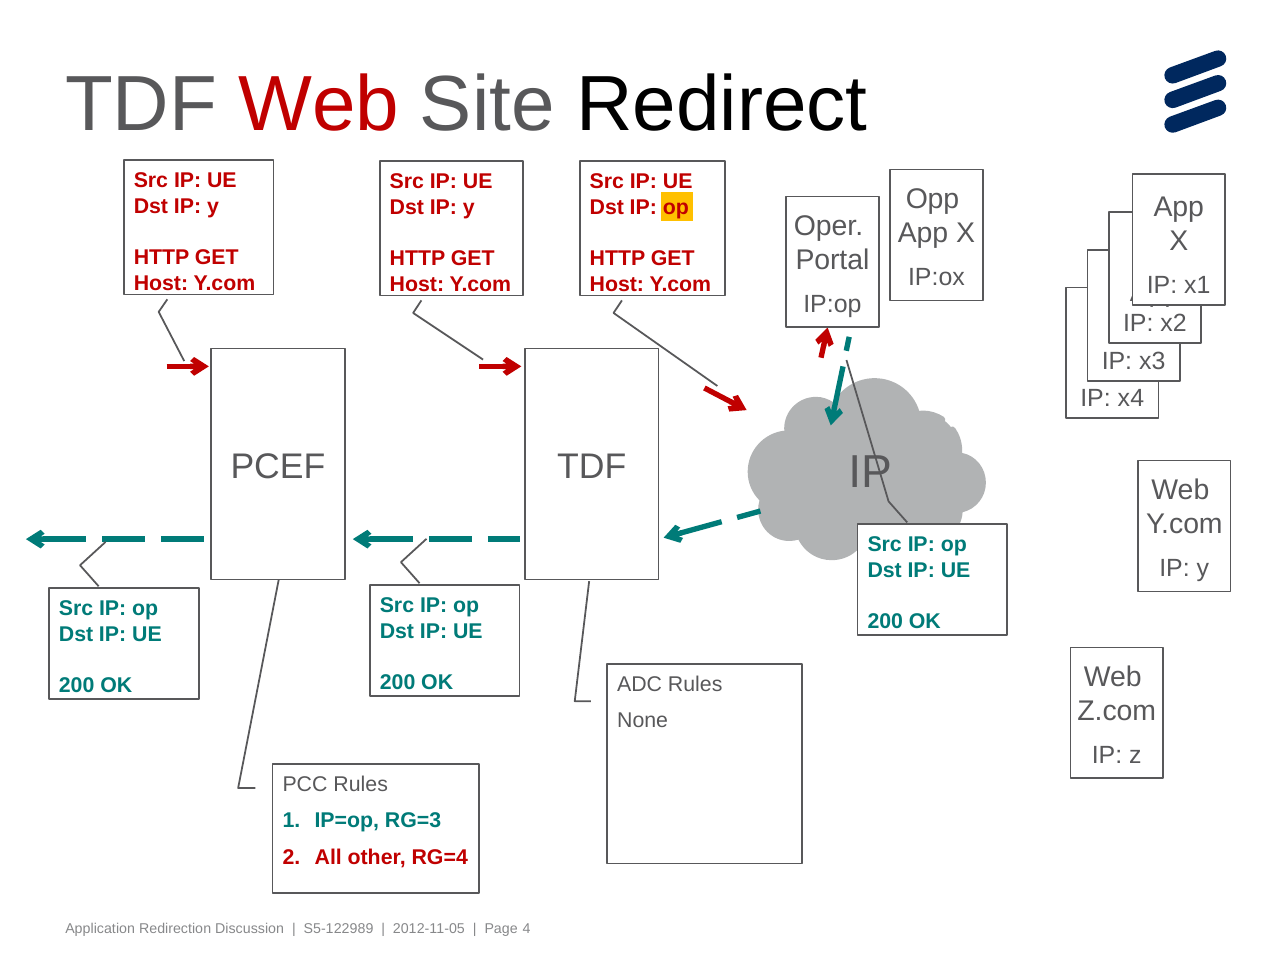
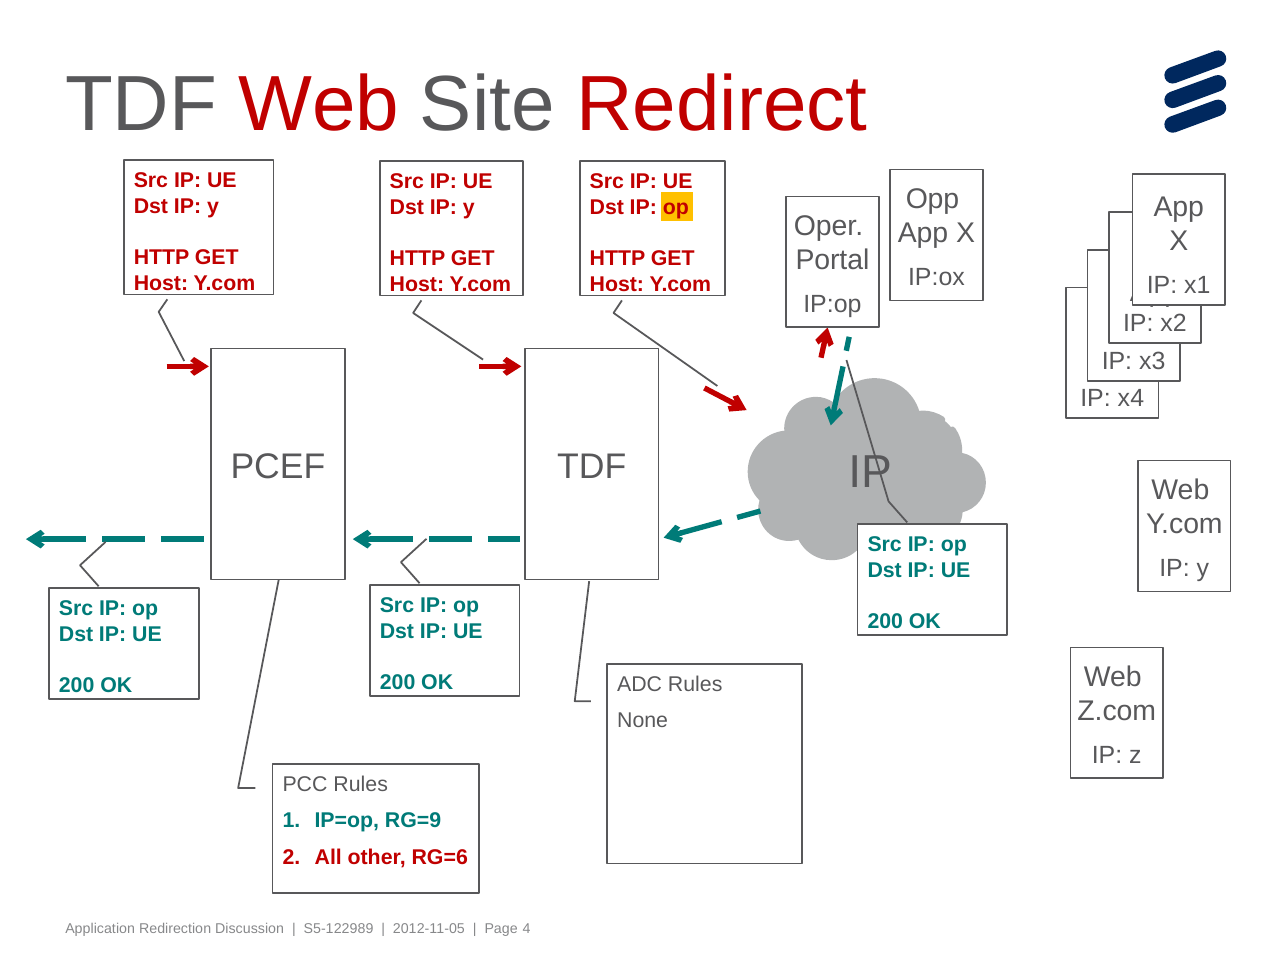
Redirect colour: black -> red
RG=3: RG=3 -> RG=9
RG=4: RG=4 -> RG=6
